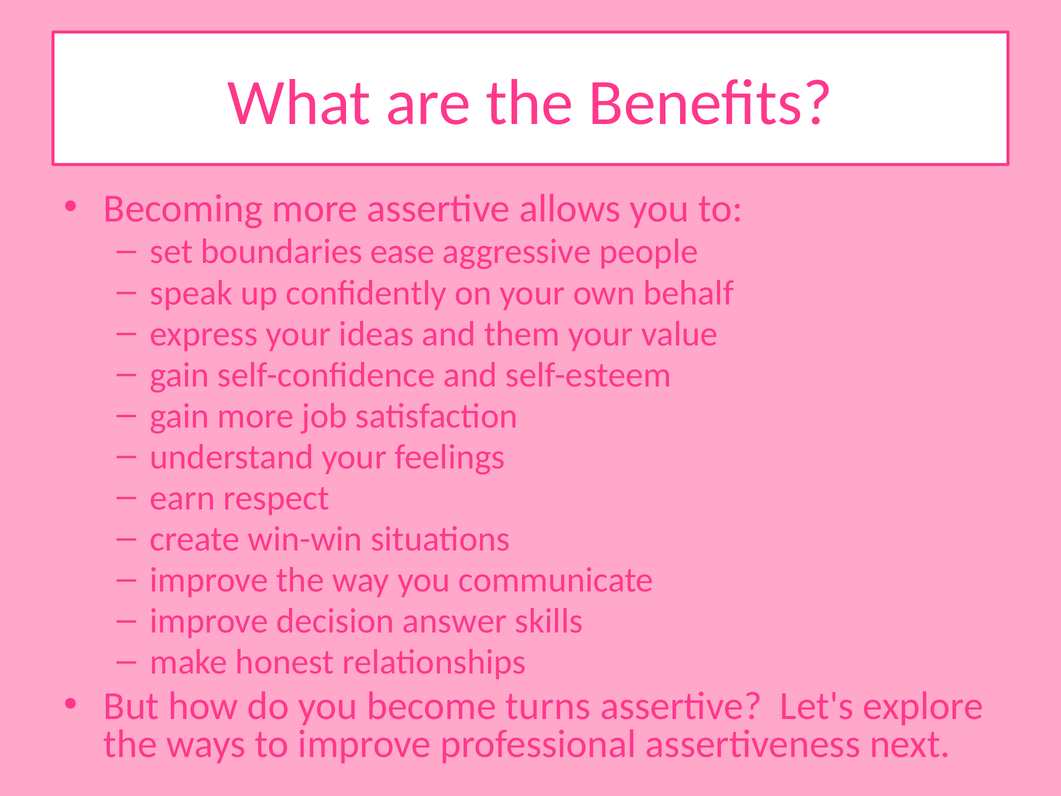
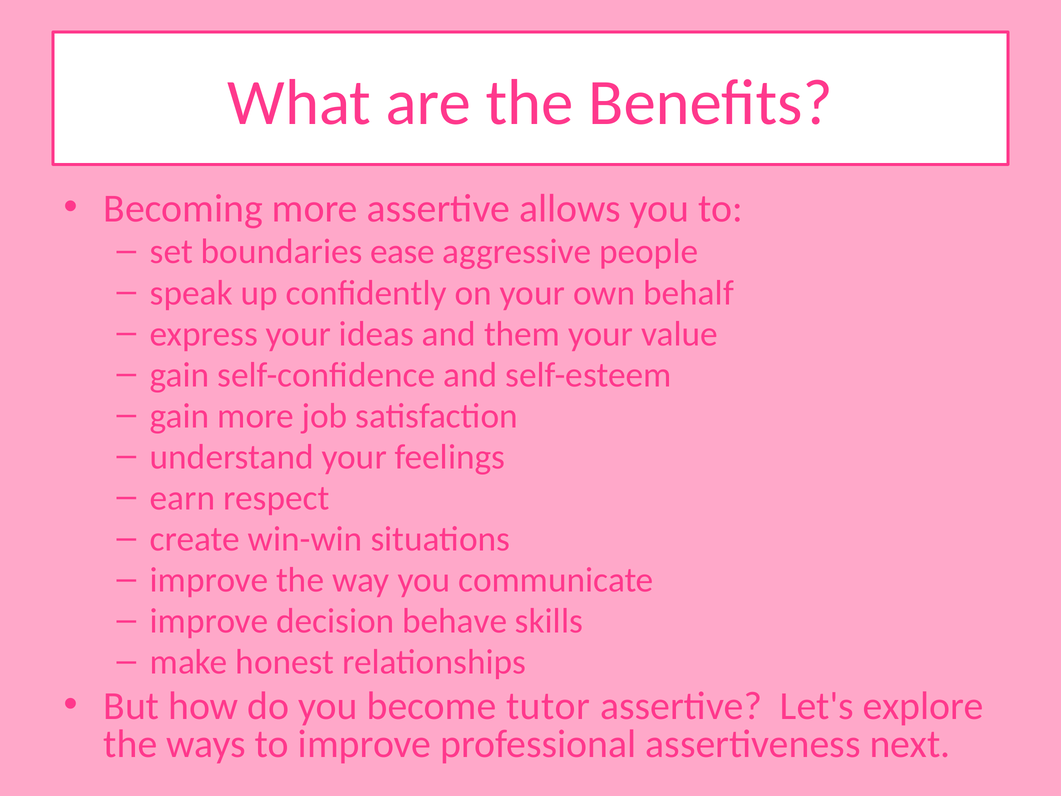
answer: answer -> behave
turns: turns -> tutor
